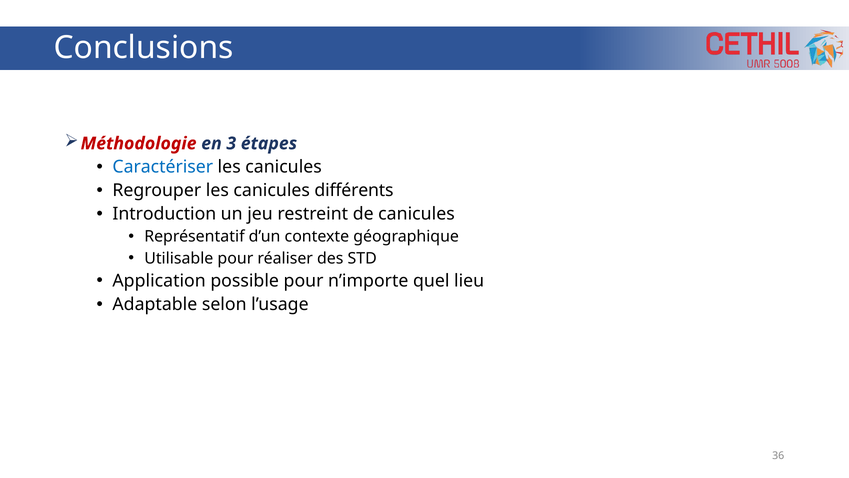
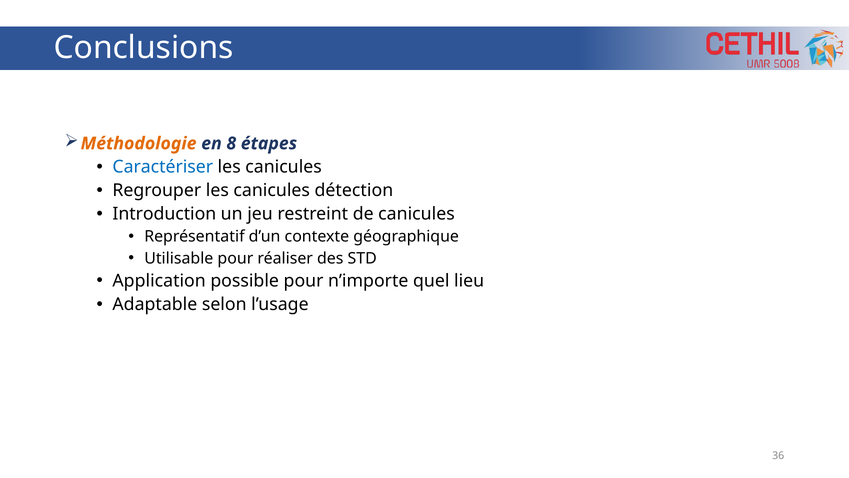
Méthodologie colour: red -> orange
3: 3 -> 8
différents: différents -> détection
